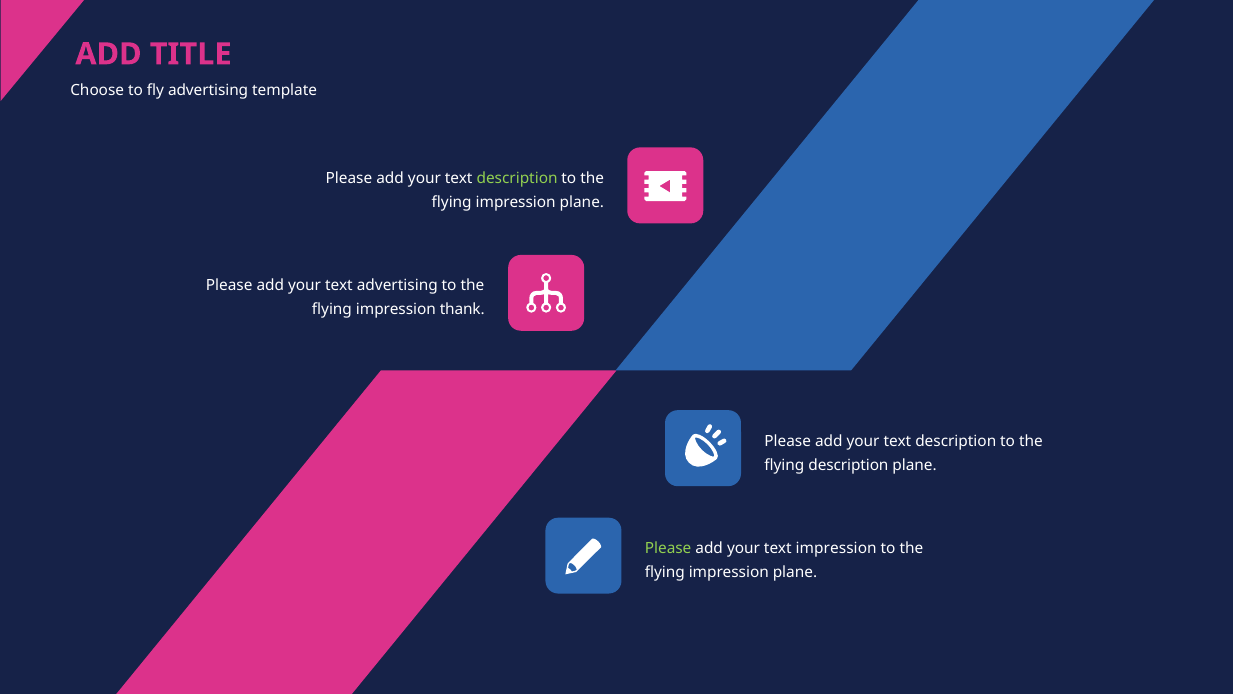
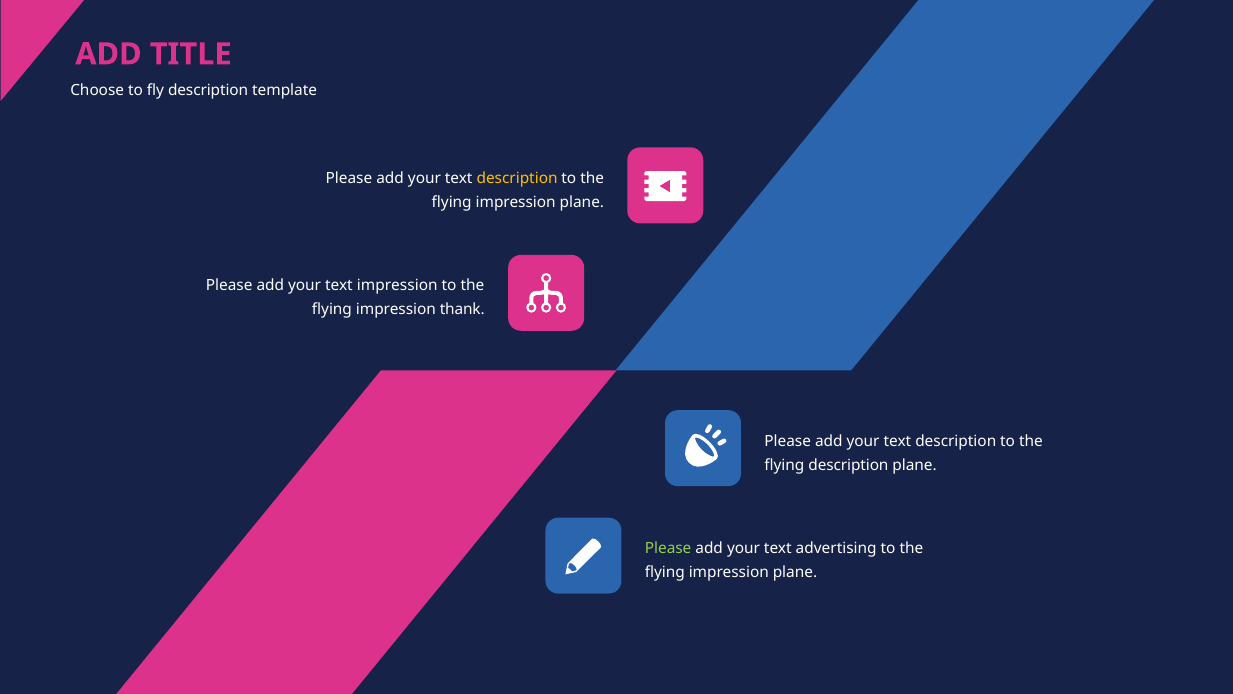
fly advertising: advertising -> description
description at (517, 178) colour: light green -> yellow
text advertising: advertising -> impression
text impression: impression -> advertising
